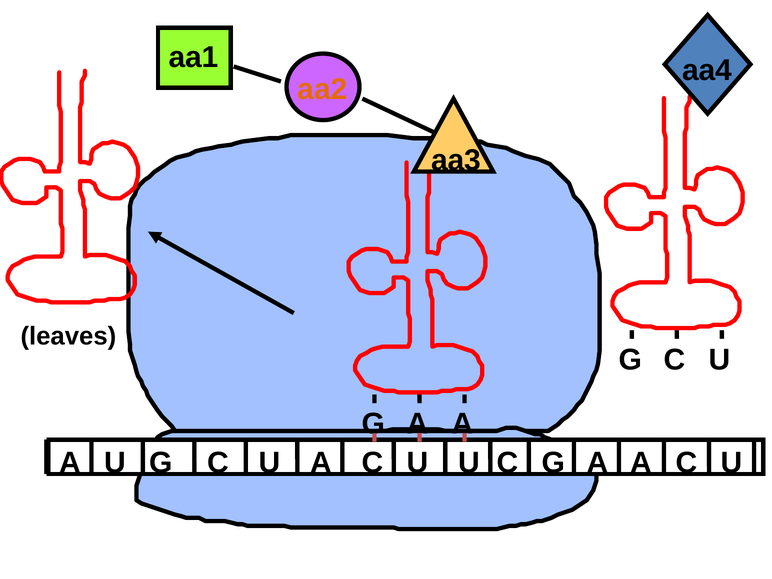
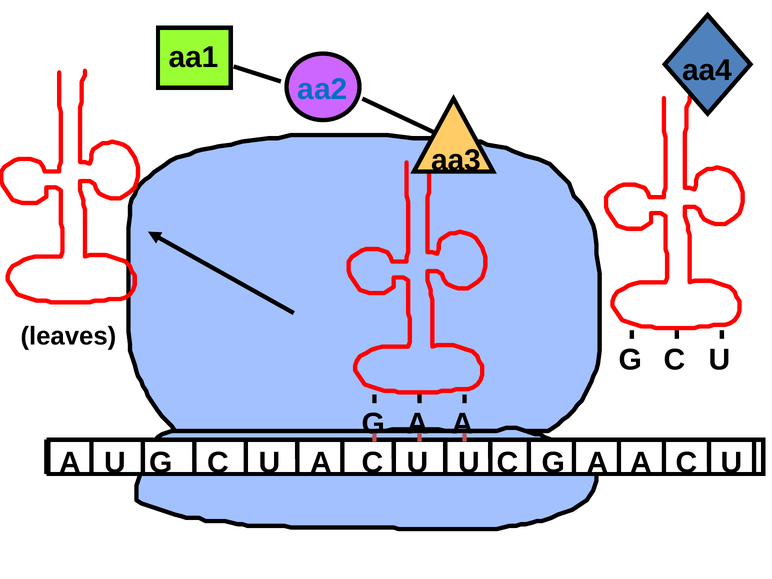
aa2 colour: orange -> blue
